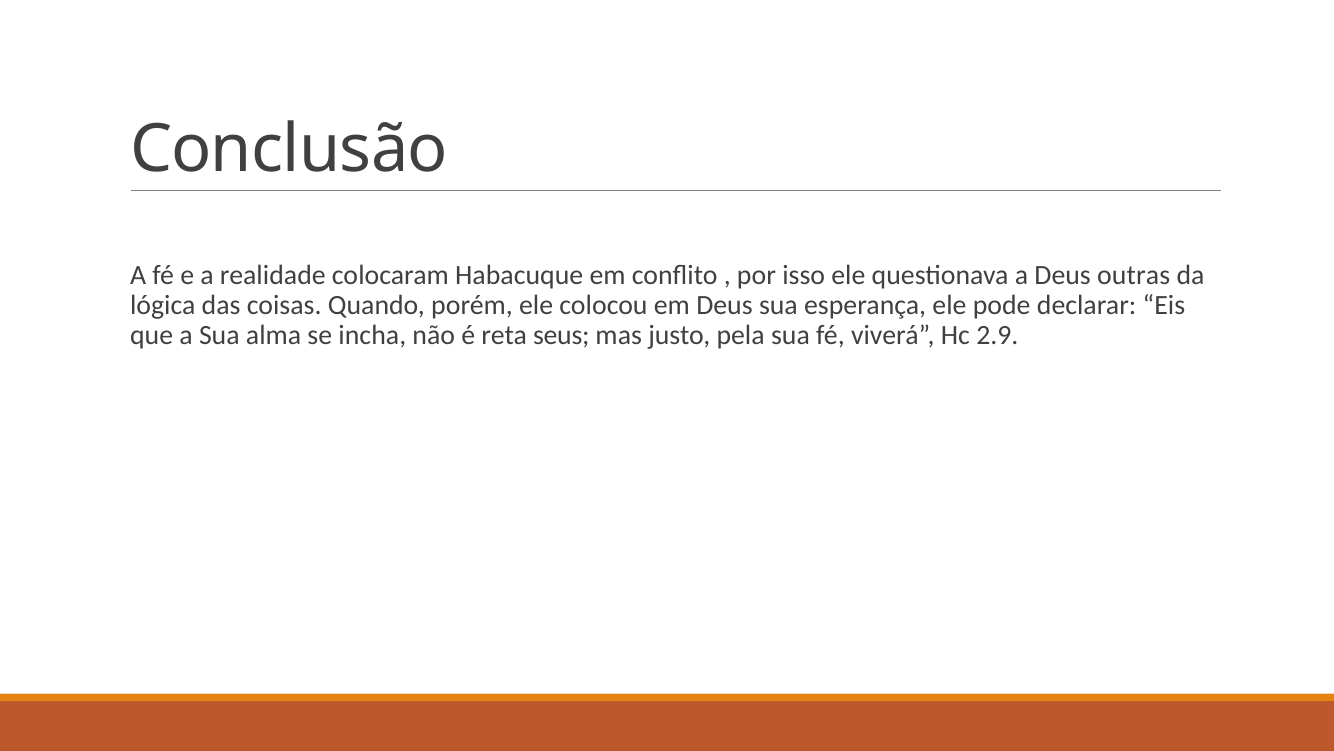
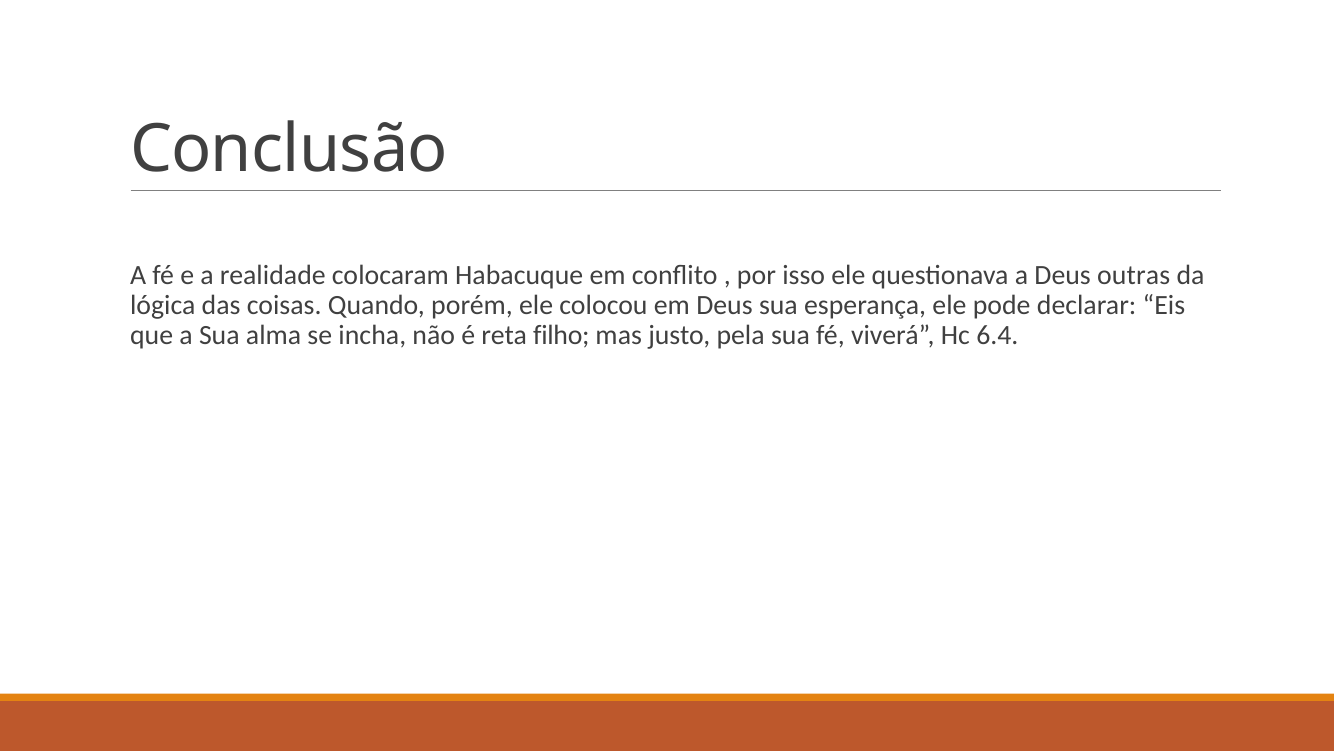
seus: seus -> filho
2.9: 2.9 -> 6.4
